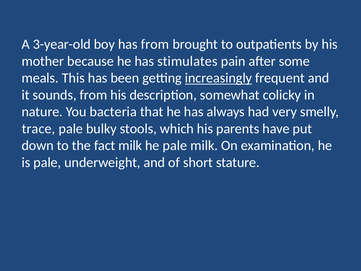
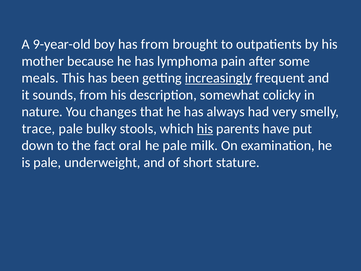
3-year-old: 3-year-old -> 9-year-old
stimulates: stimulates -> lymphoma
bacteria: bacteria -> changes
his at (205, 129) underline: none -> present
fact milk: milk -> oral
